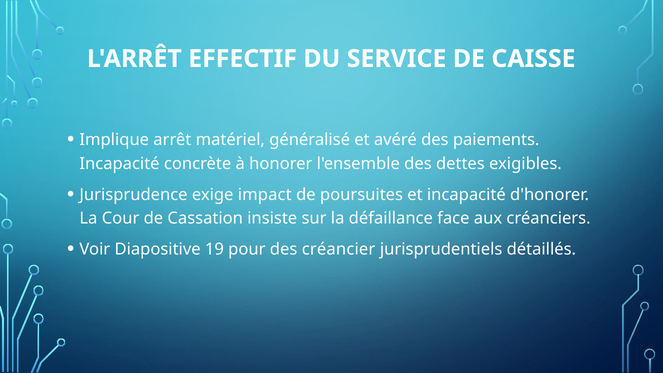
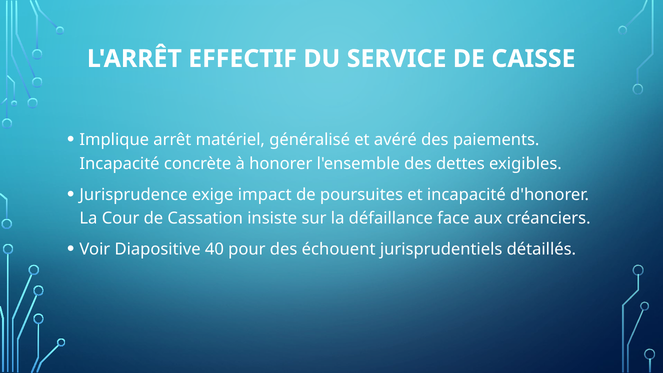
19: 19 -> 40
créancier: créancier -> échouent
